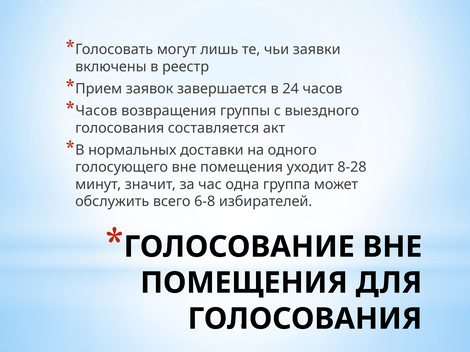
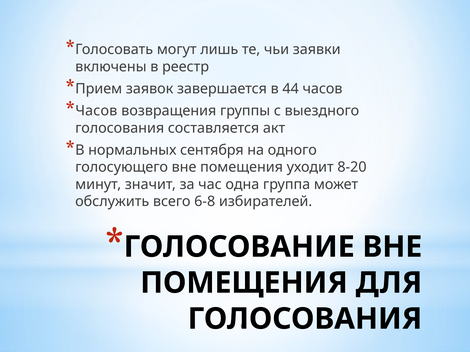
24: 24 -> 44
доставки: доставки -> сентября
8-28: 8-28 -> 8-20
